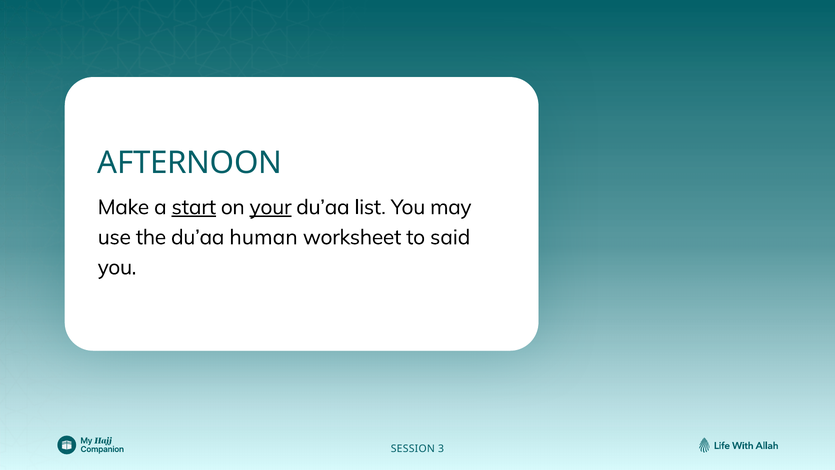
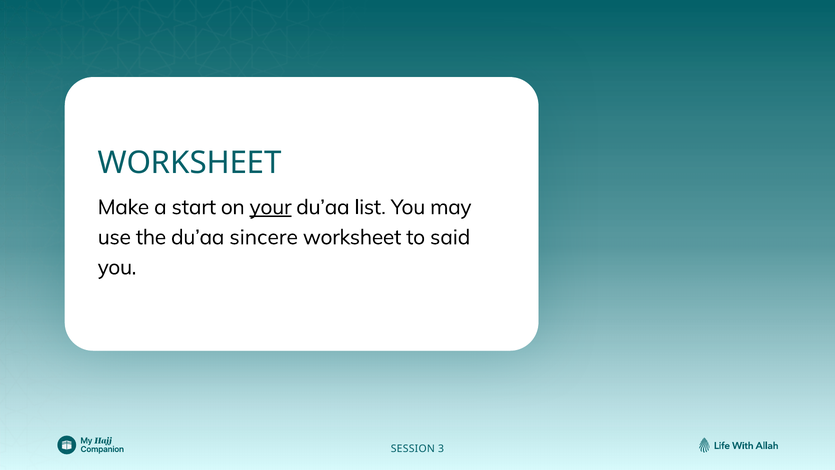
AFTERNOON at (190, 163): AFTERNOON -> WORKSHEET
start underline: present -> none
human: human -> sincere
